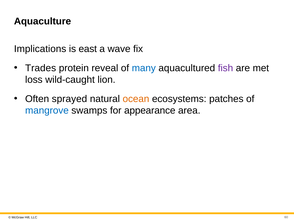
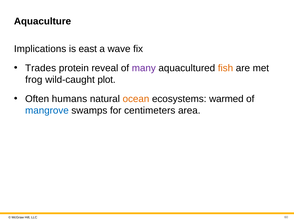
many colour: blue -> purple
fish colour: purple -> orange
loss: loss -> frog
lion: lion -> plot
sprayed: sprayed -> humans
patches: patches -> warmed
appearance: appearance -> centimeters
